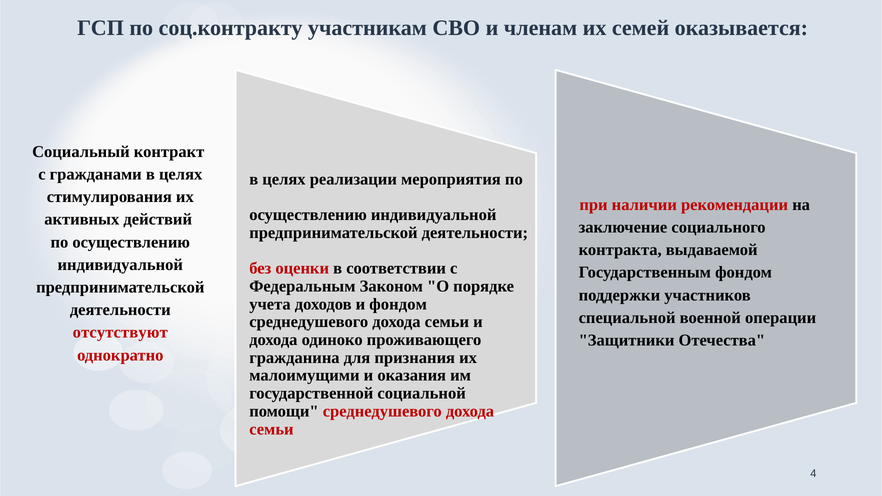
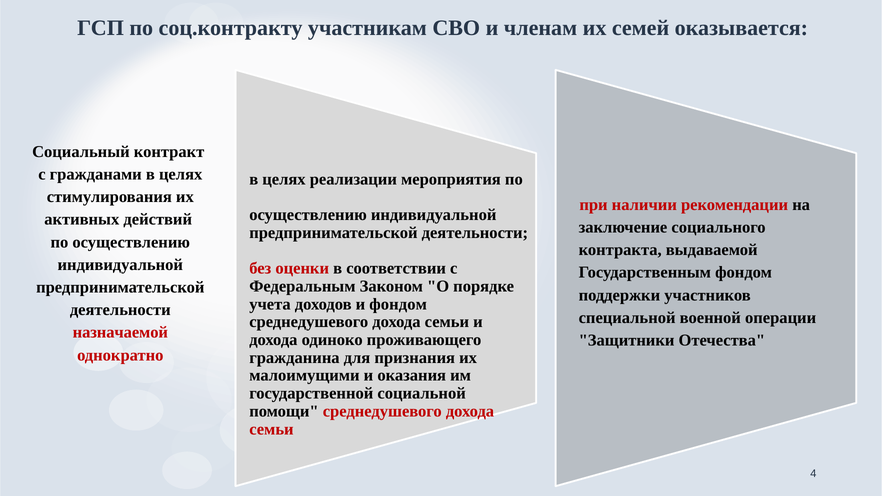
отсутствуют: отсутствуют -> назначаемой
